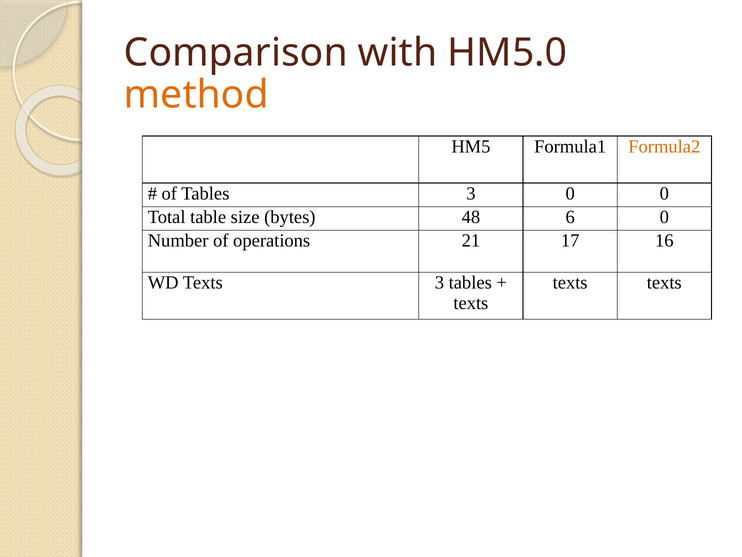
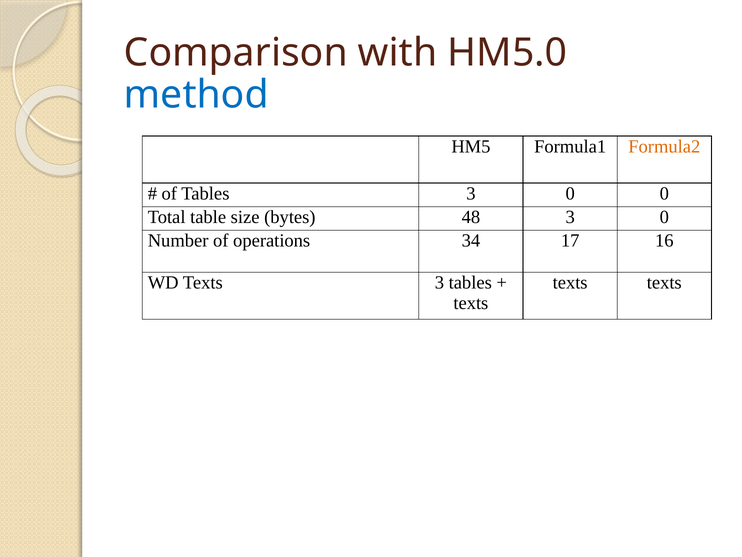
method colour: orange -> blue
48 6: 6 -> 3
21: 21 -> 34
